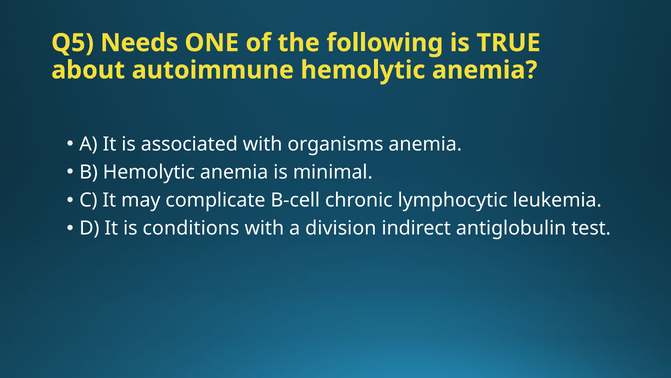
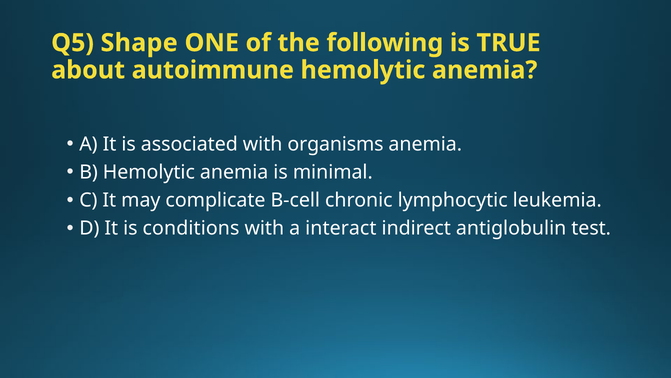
Needs: Needs -> Shape
division: division -> interact
